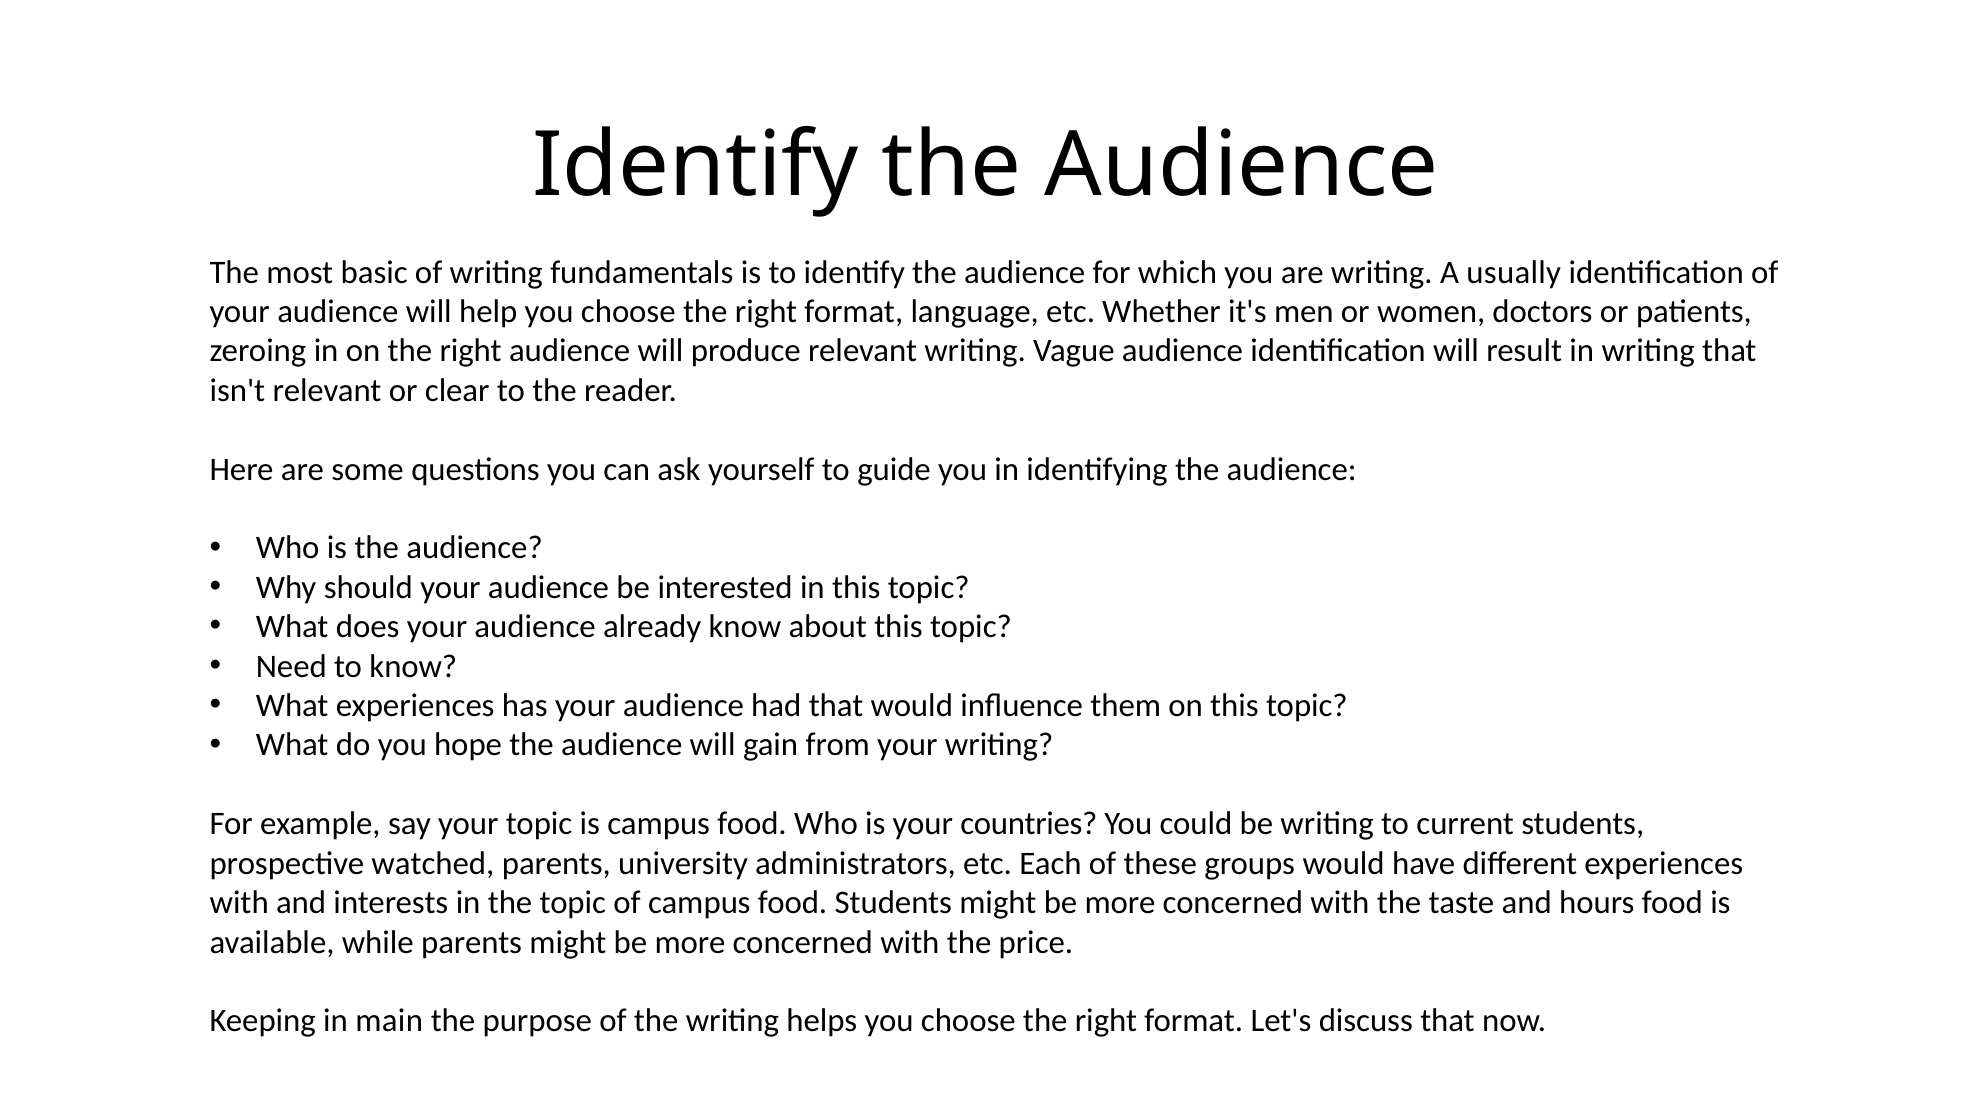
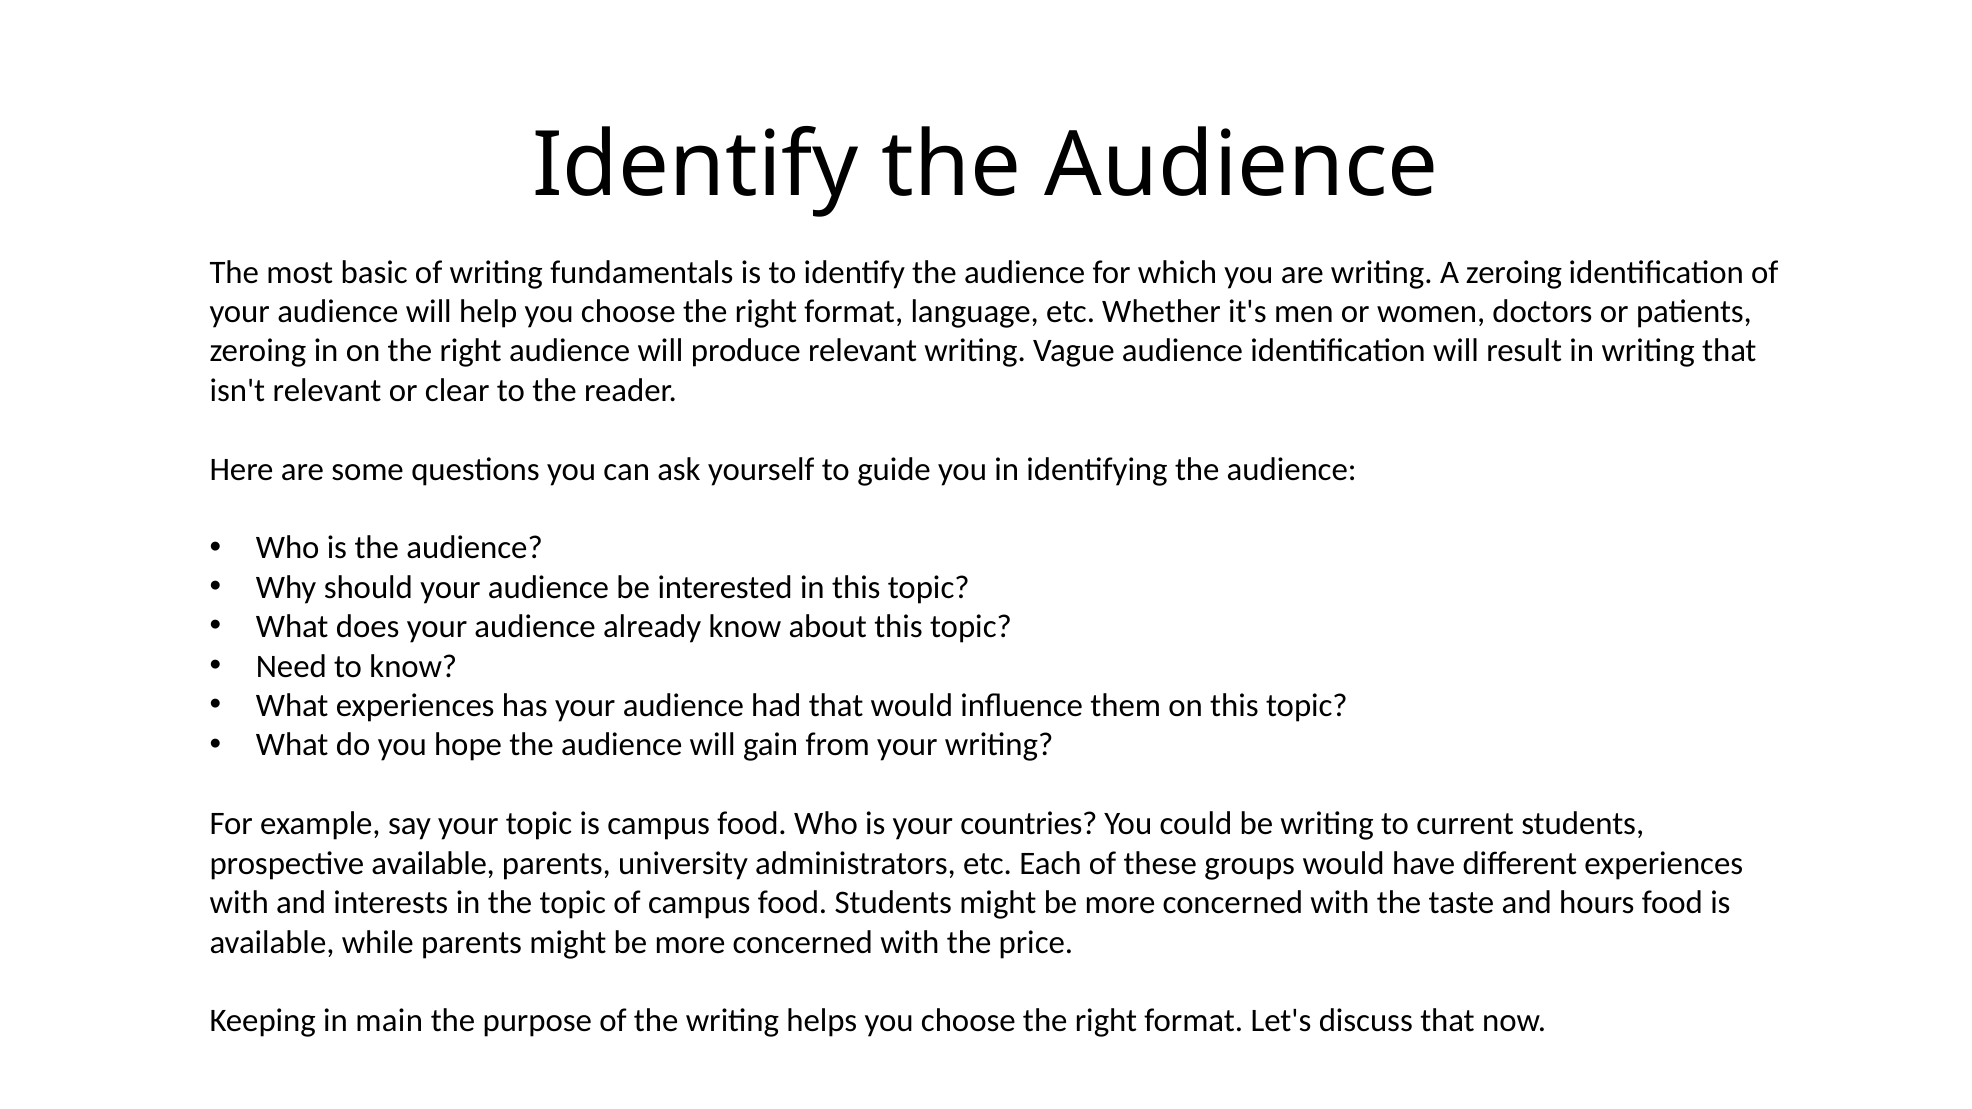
A usually: usually -> zeroing
prospective watched: watched -> available
